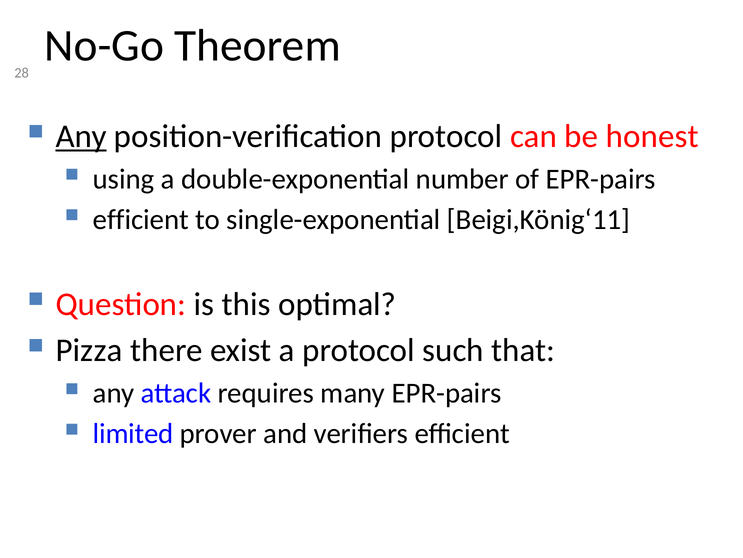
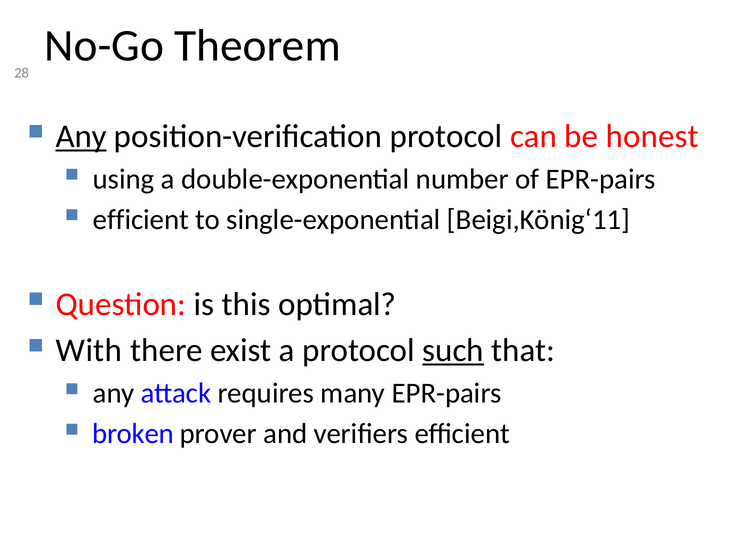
Pizza: Pizza -> With
such underline: none -> present
limited: limited -> broken
